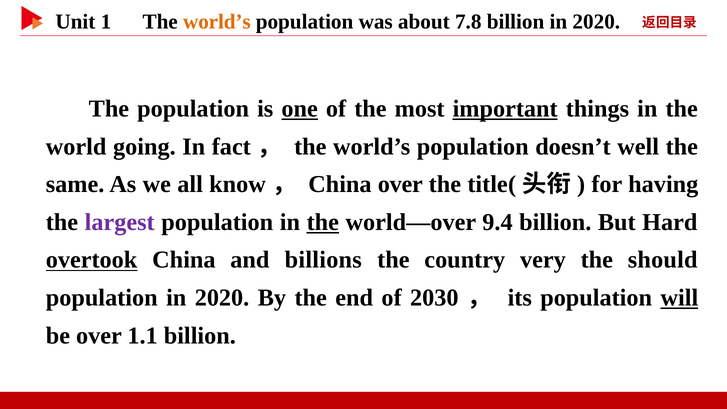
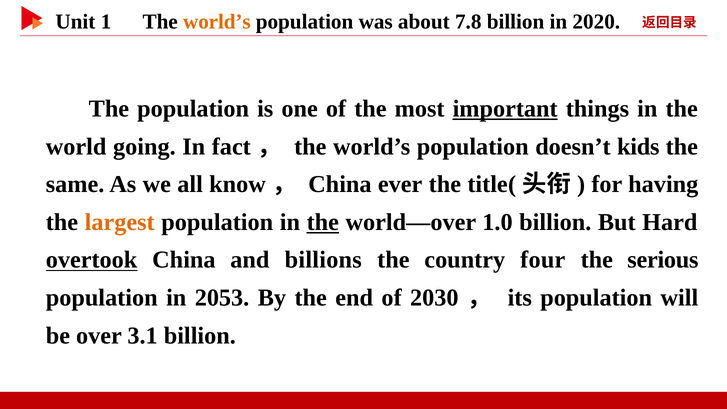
one underline: present -> none
well: well -> kids
China over: over -> ever
largest colour: purple -> orange
9.4: 9.4 -> 1.0
very: very -> four
should: should -> serious
population in 2020: 2020 -> 2053
will underline: present -> none
1.1: 1.1 -> 3.1
